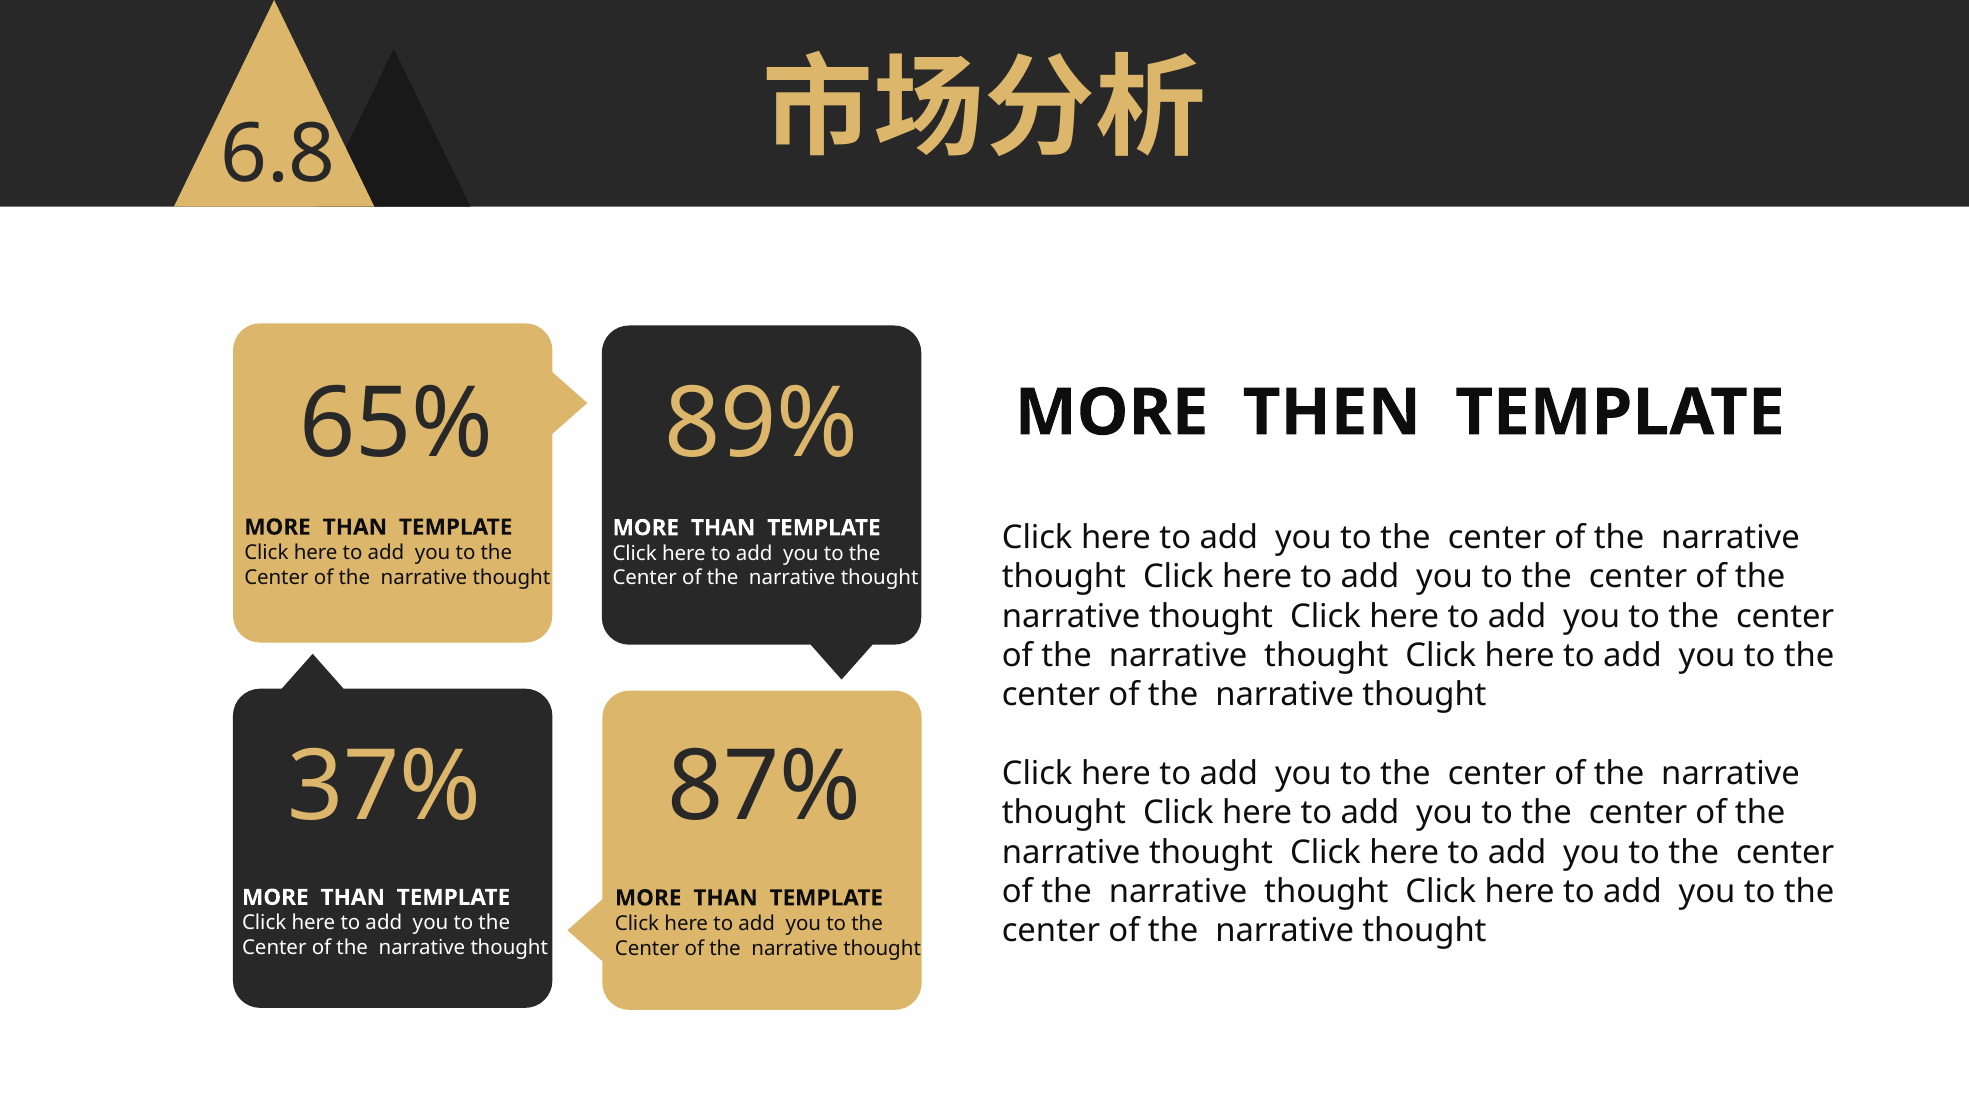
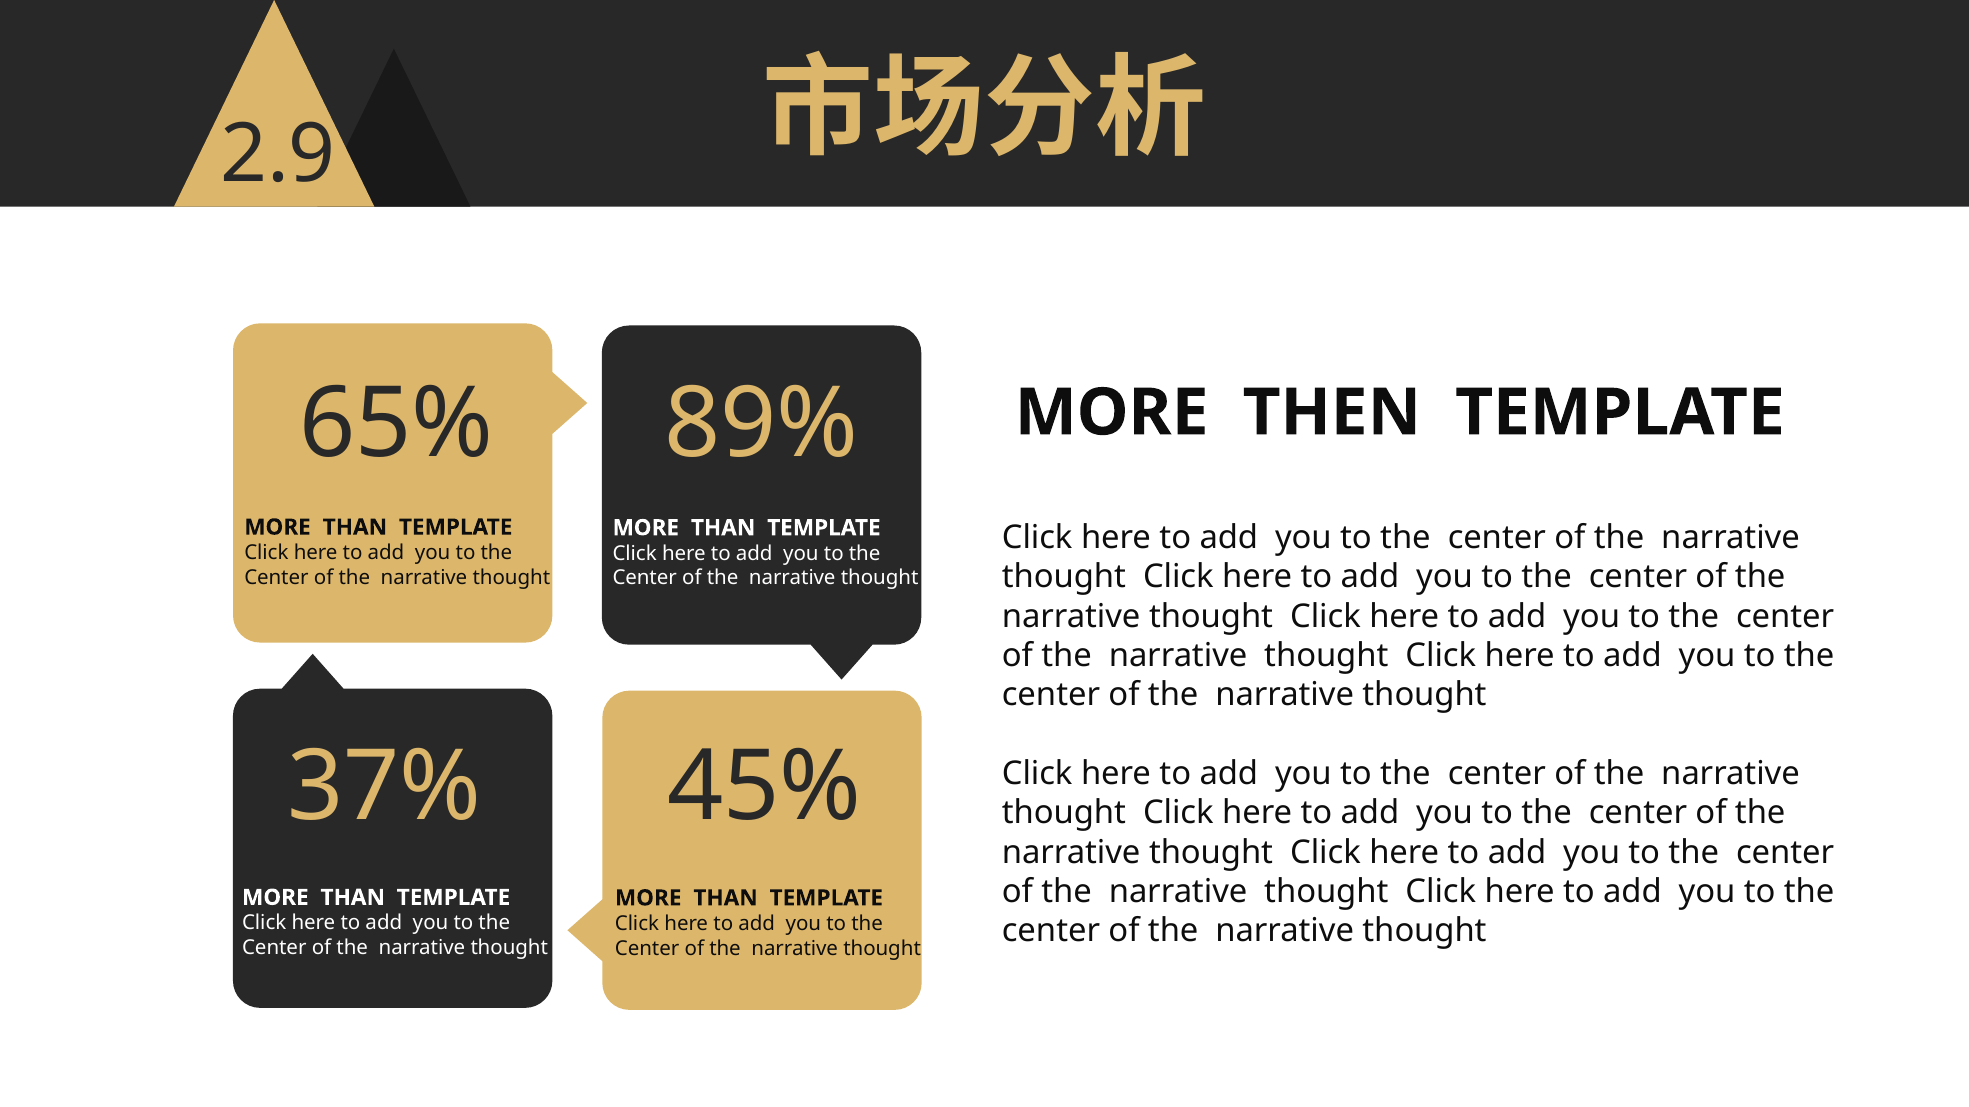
6.8: 6.8 -> 2.9
87%: 87% -> 45%
